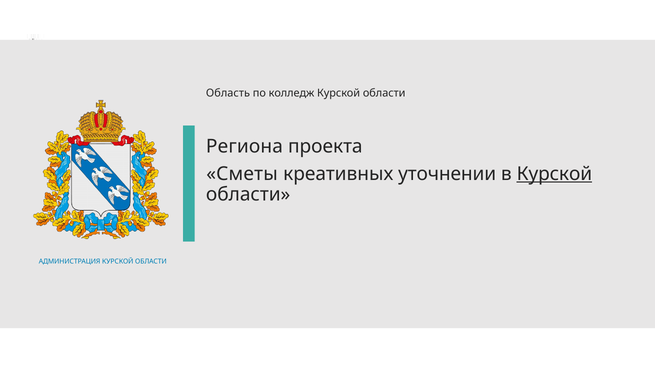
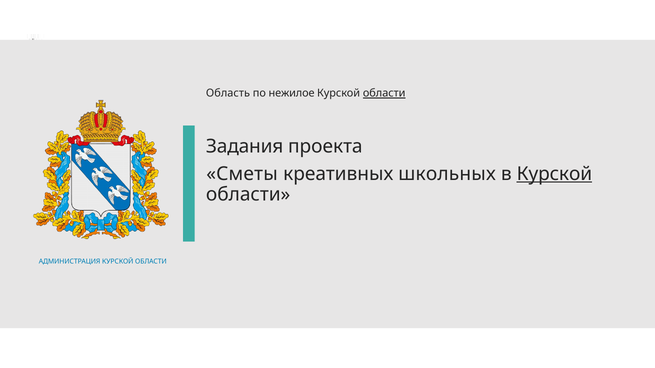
колледж: колледж -> нежилое
области at (384, 93) underline: none -> present
Региона: Региона -> Задания
уточнении: уточнении -> школьных
